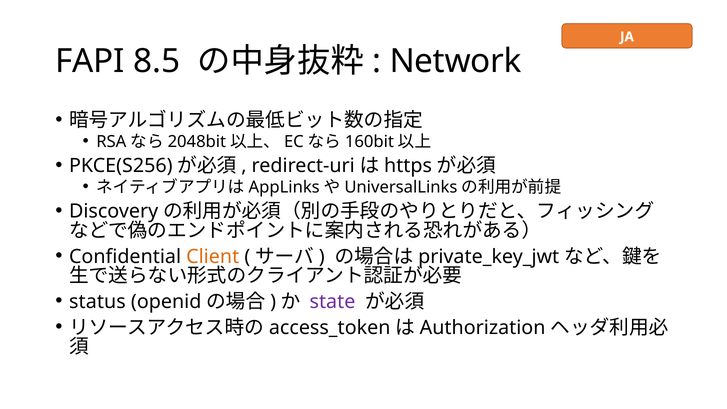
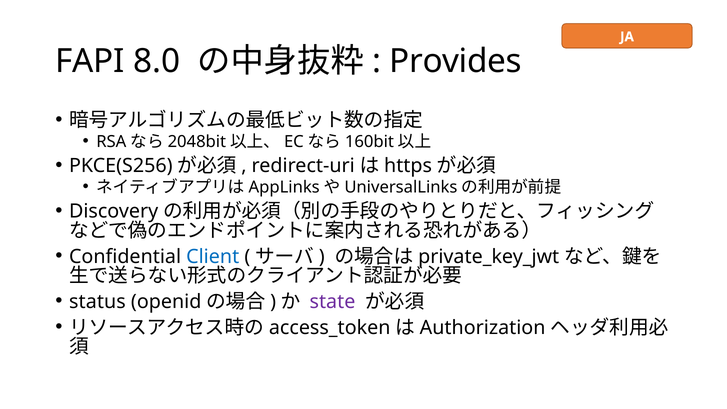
8.5: 8.5 -> 8.0
Network: Network -> Provides
Client colour: orange -> blue
